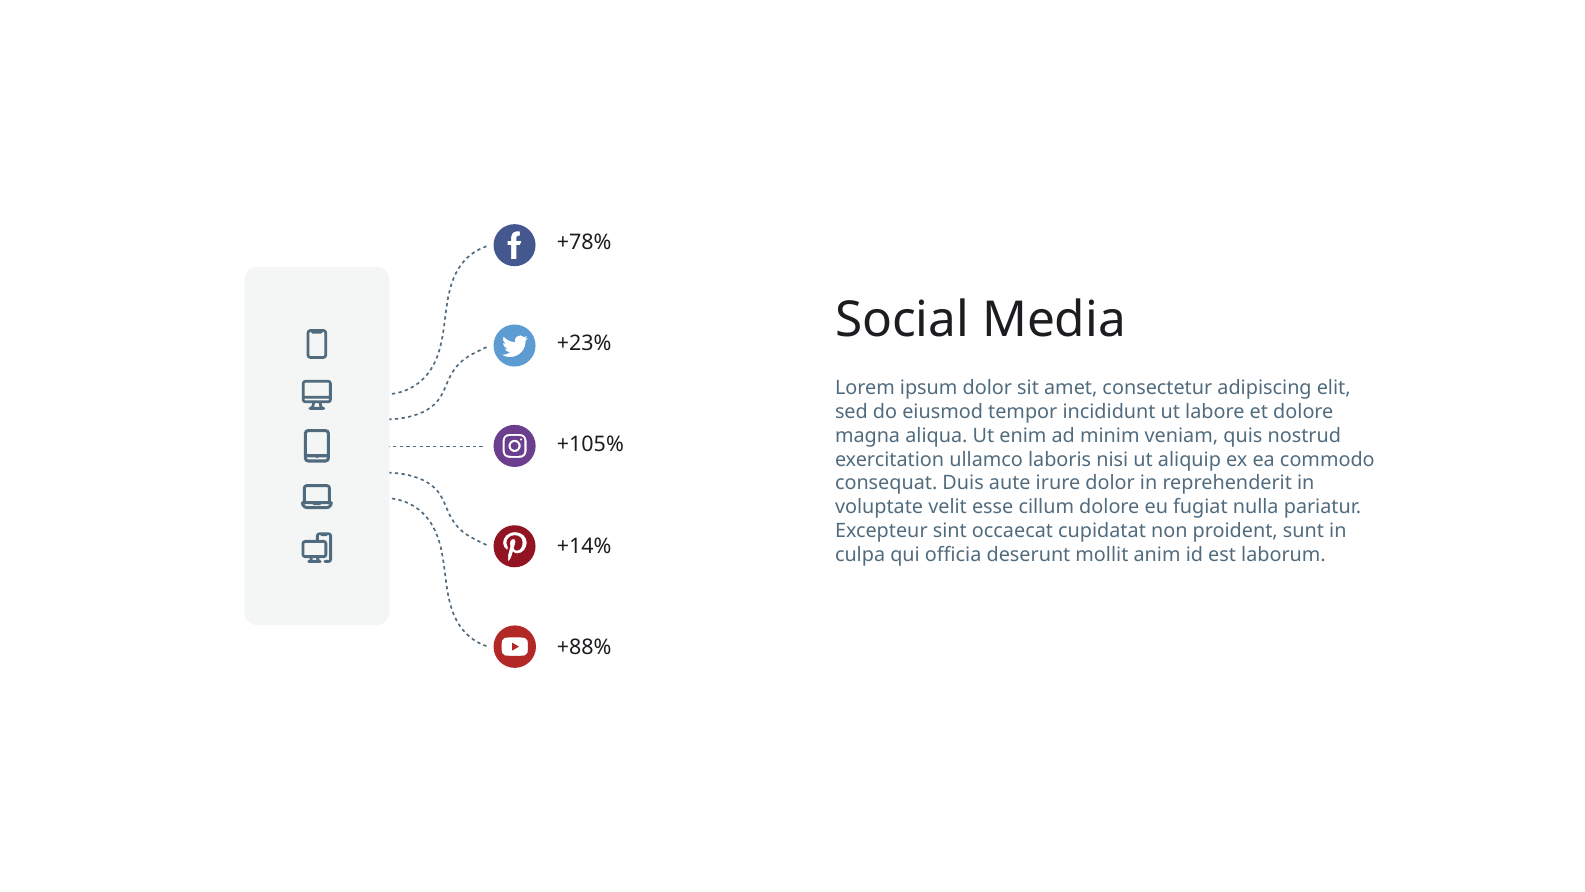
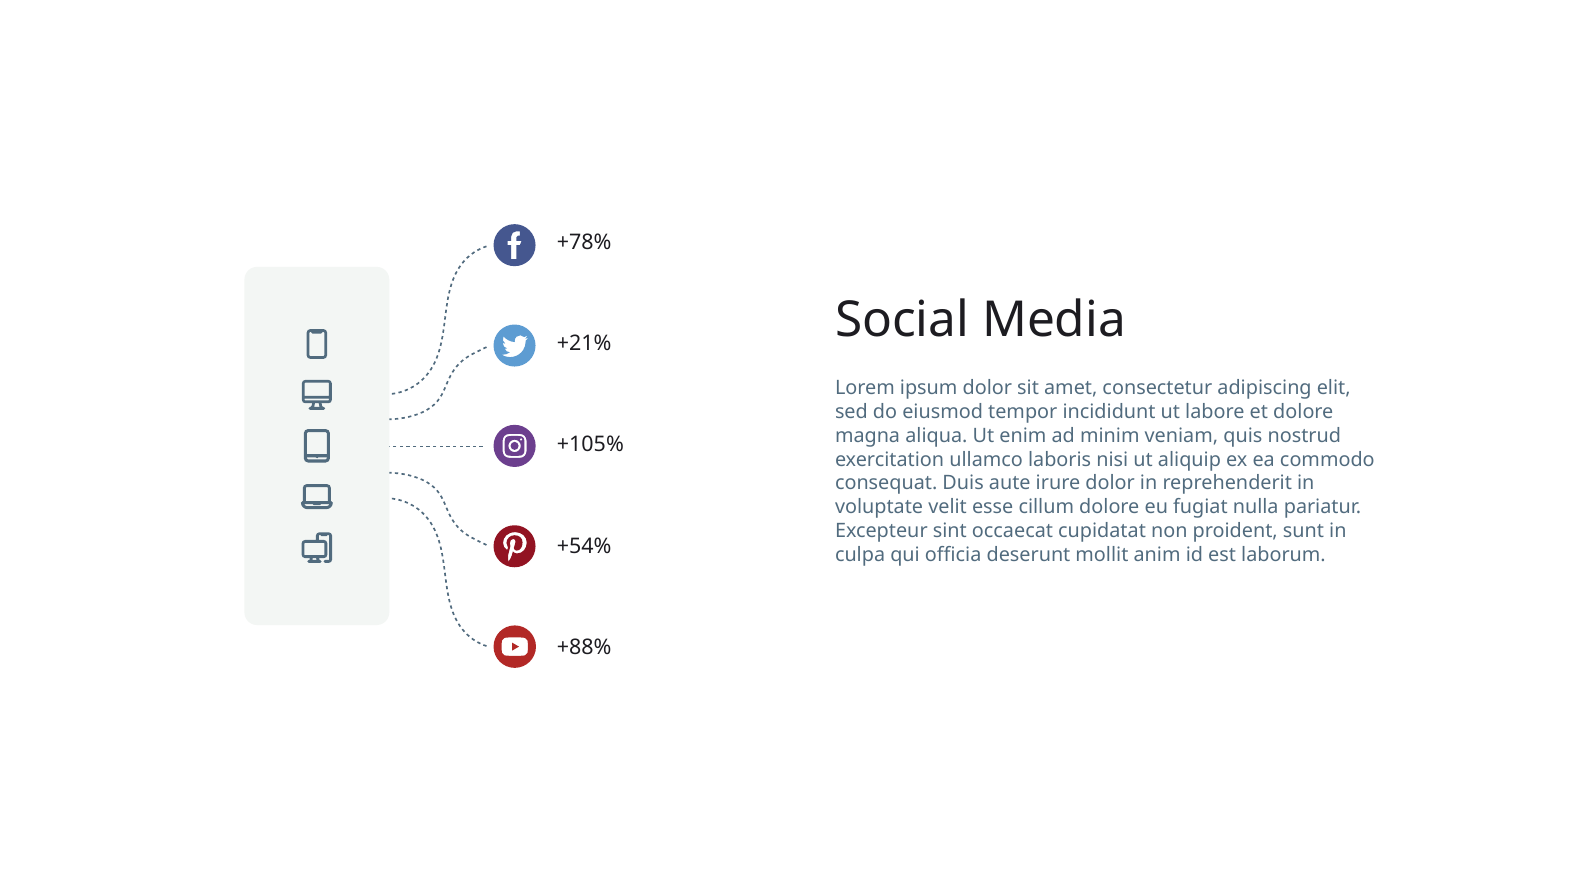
+23%: +23% -> +21%
+14%: +14% -> +54%
